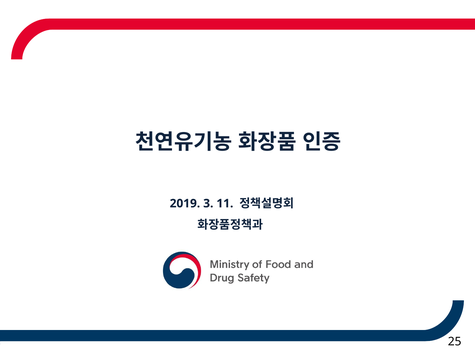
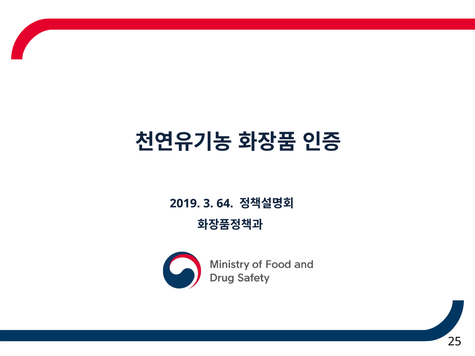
11: 11 -> 64
